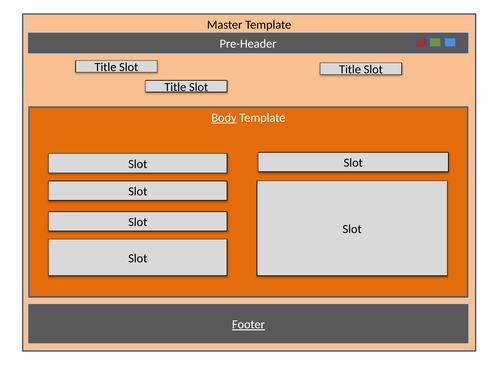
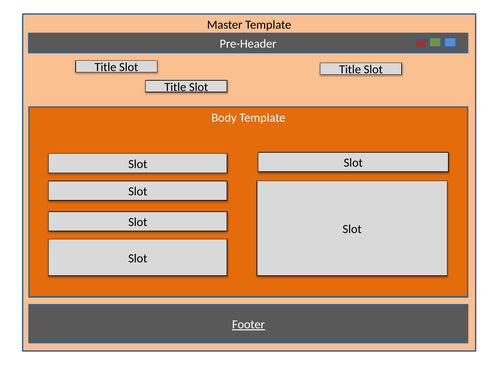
Body underline: present -> none
